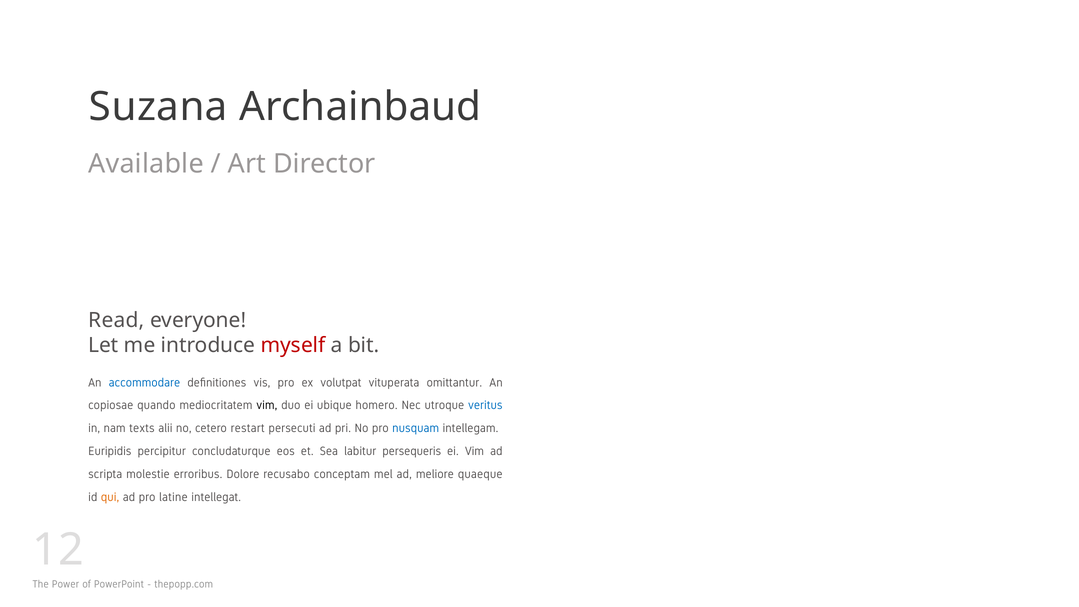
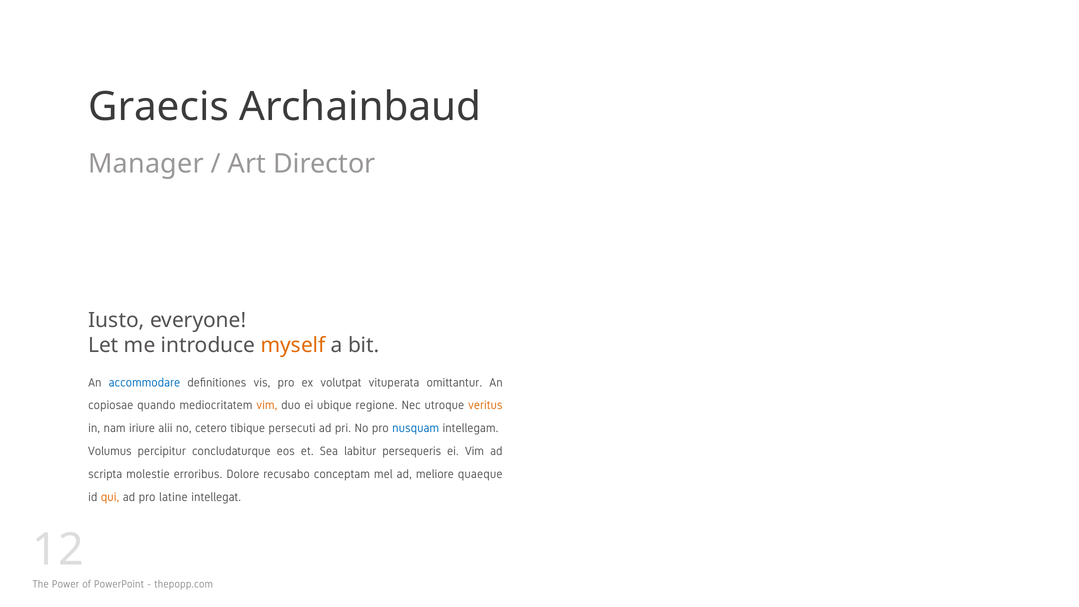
Suzana: Suzana -> Graecis
Available: Available -> Manager
Read: Read -> Iusto
myself colour: red -> orange
vim at (267, 405) colour: black -> orange
homero: homero -> regione
veritus colour: blue -> orange
texts: texts -> iriure
restart: restart -> tibique
Euripidis: Euripidis -> Volumus
